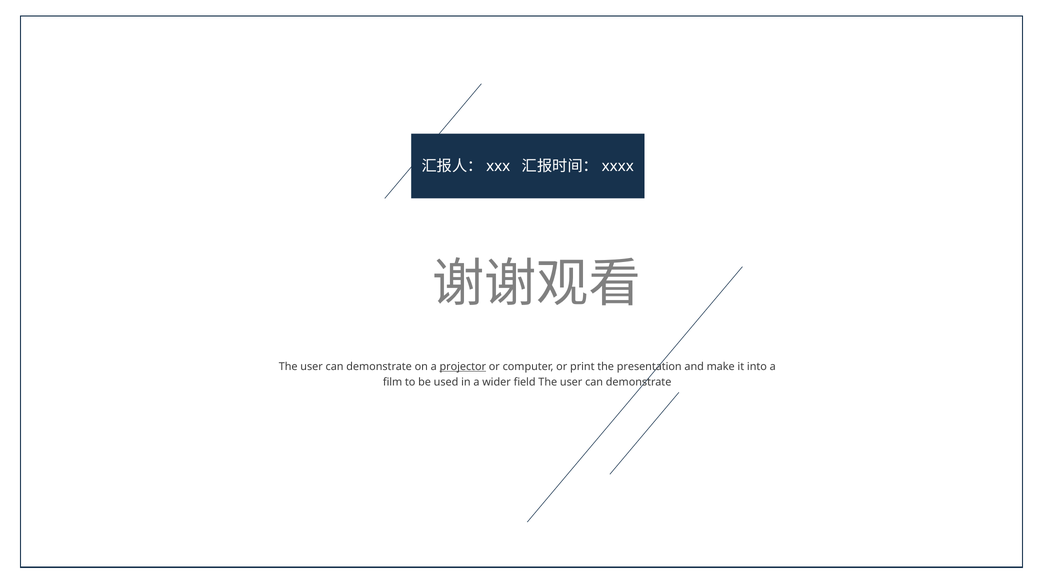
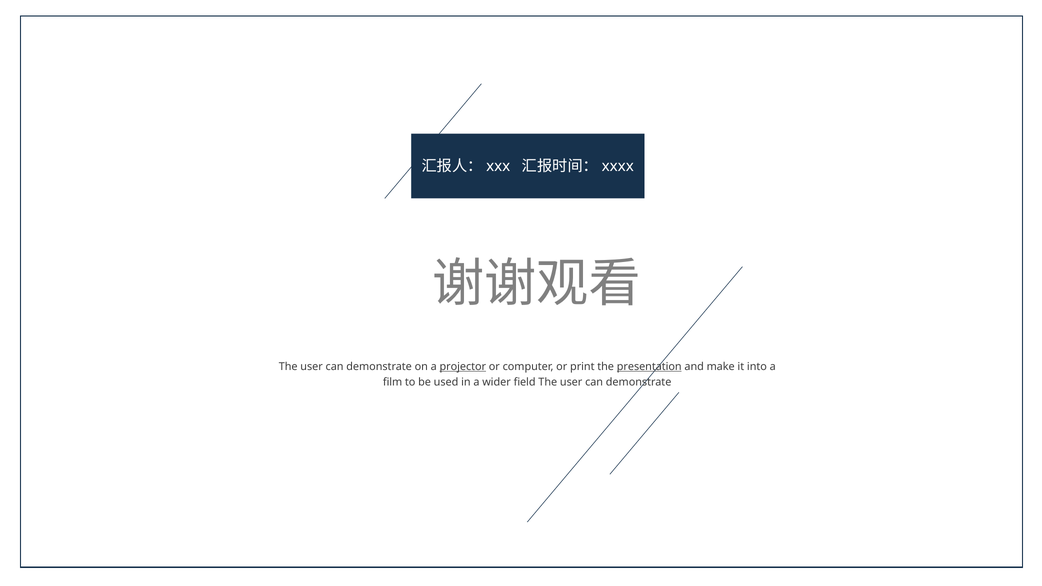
presentation underline: none -> present
